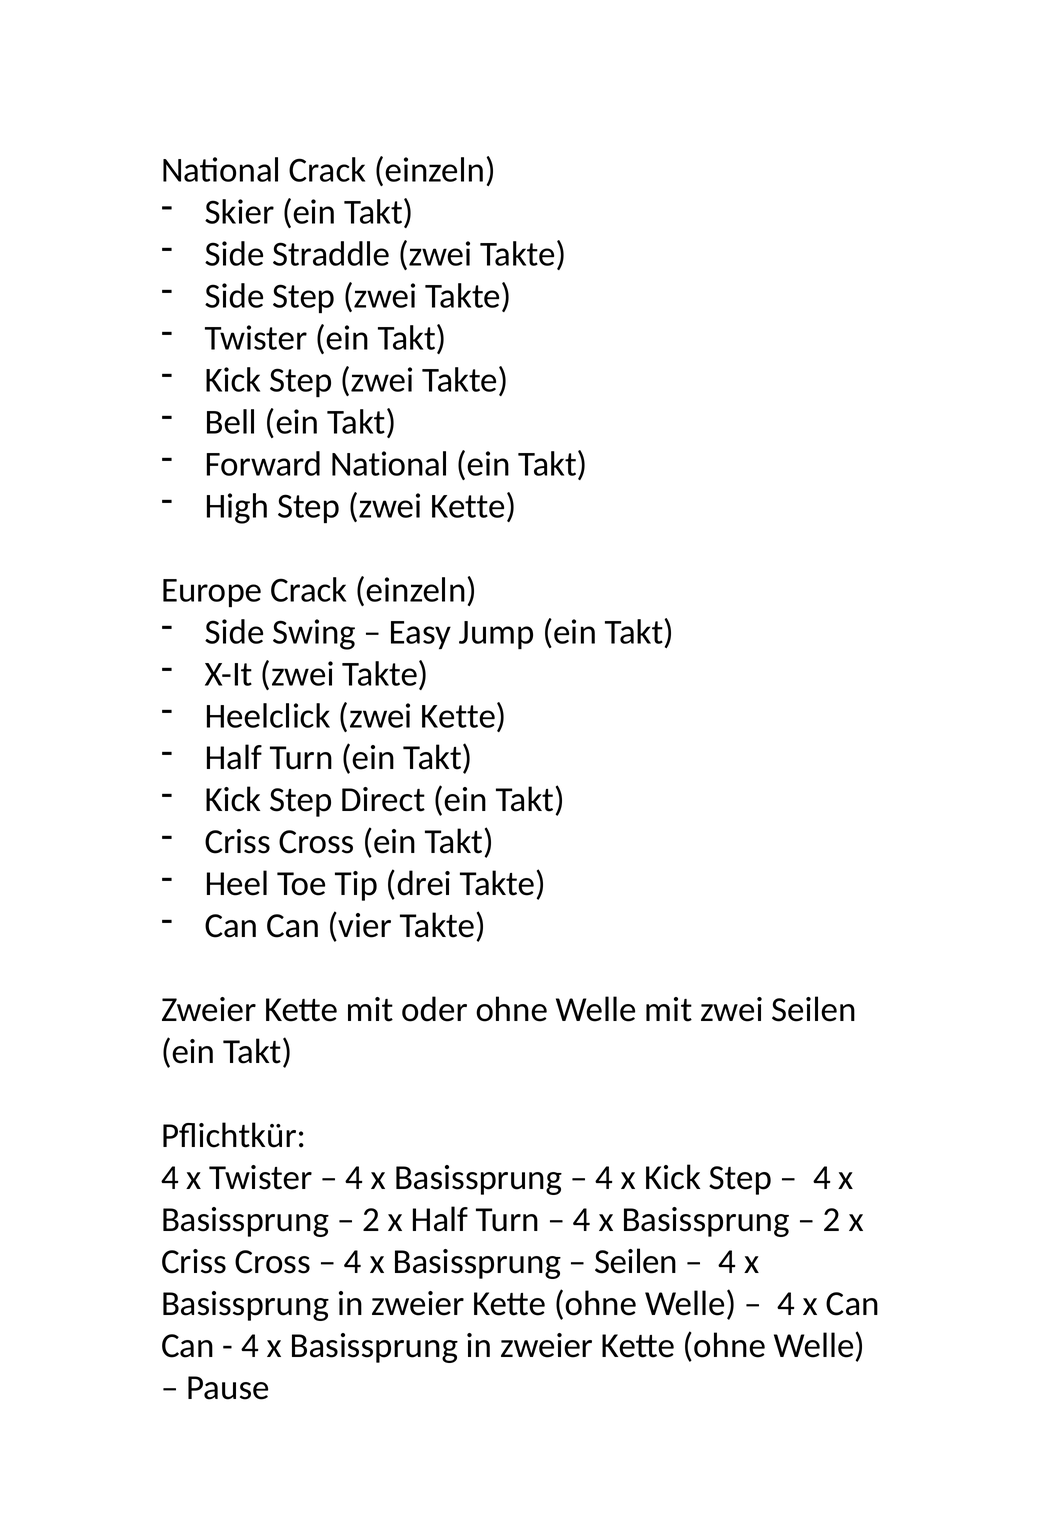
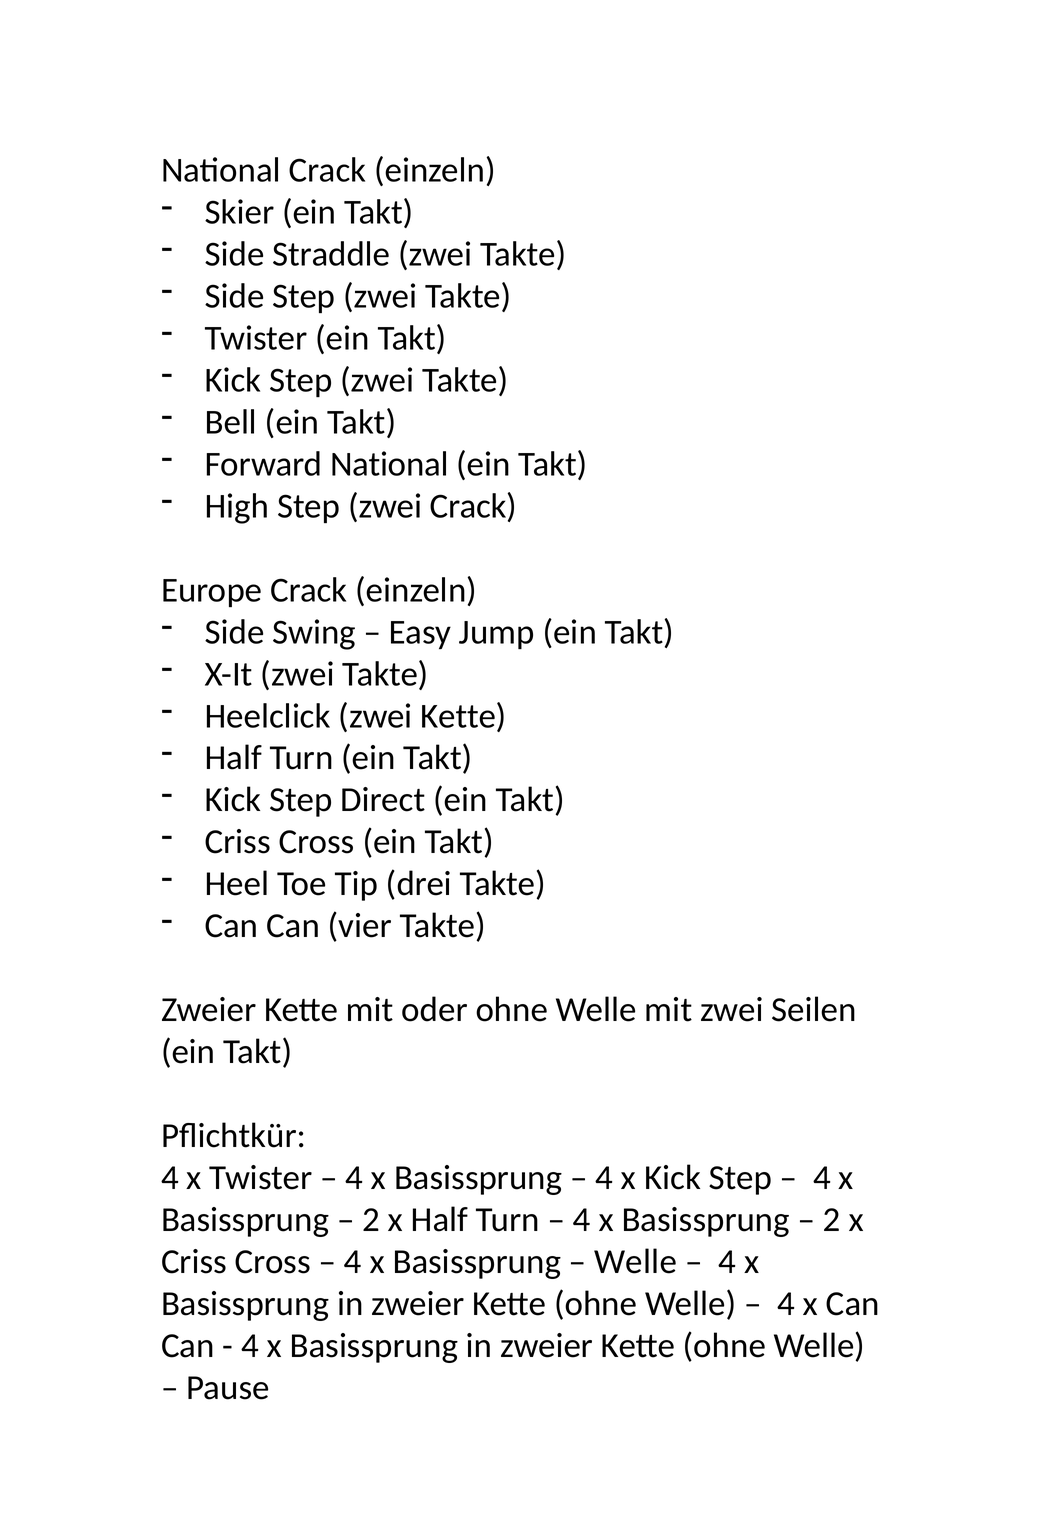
Step zwei Kette: Kette -> Crack
Seilen at (636, 1261): Seilen -> Welle
